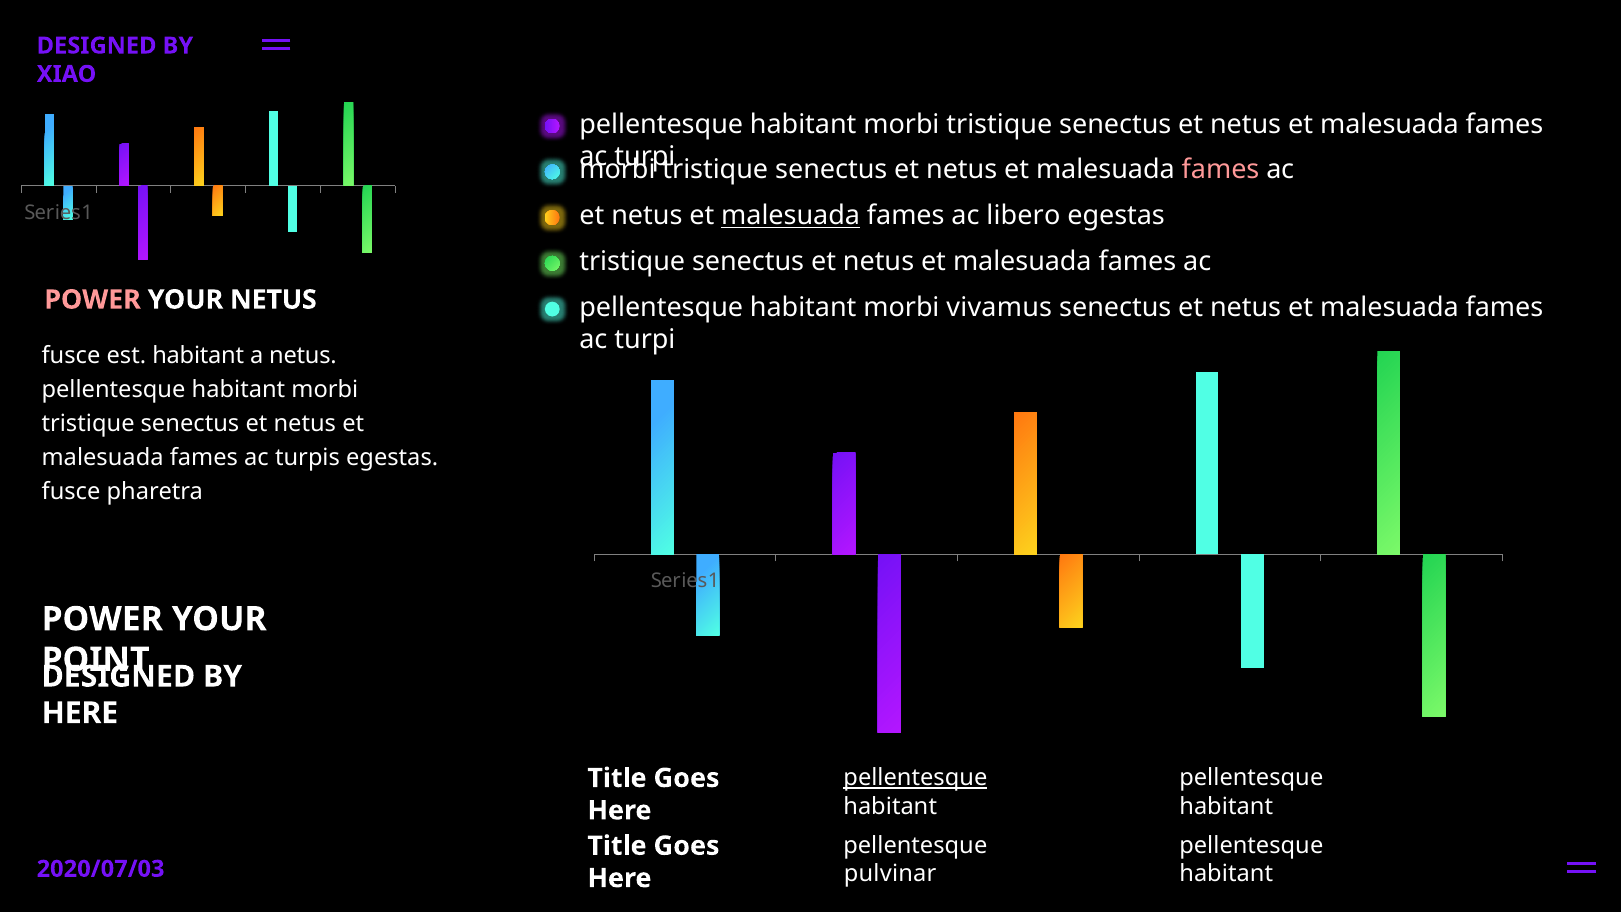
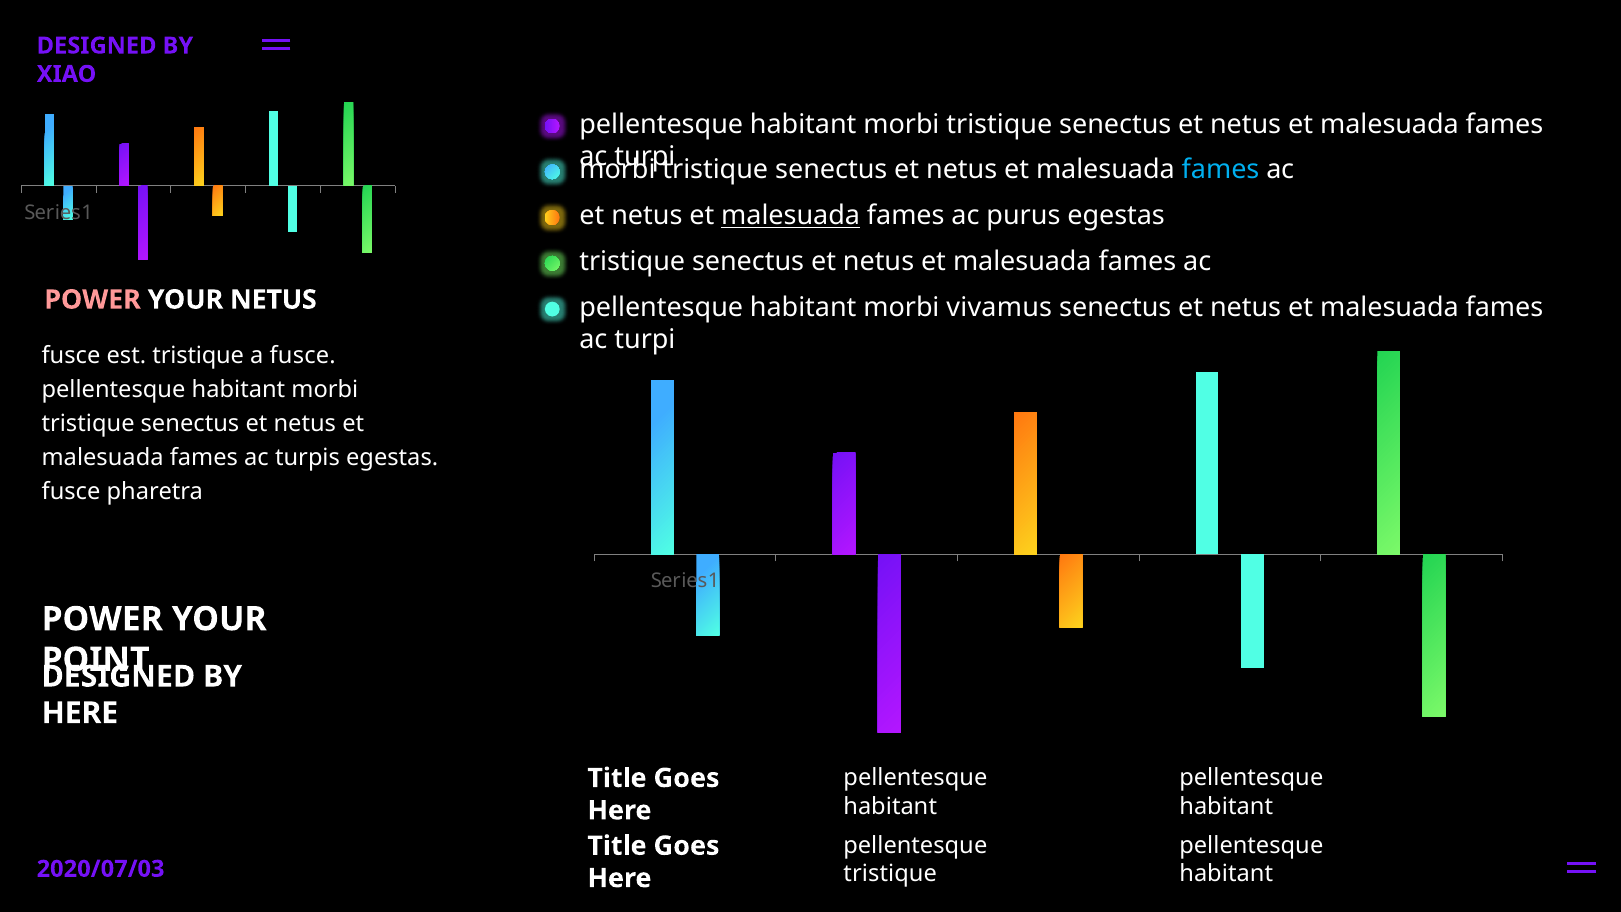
fames at (1221, 170) colour: pink -> light blue
libero: libero -> purus
est habitant: habitant -> tristique
a netus: netus -> fusce
pellentesque at (915, 778) underline: present -> none
pulvinar at (890, 874): pulvinar -> tristique
